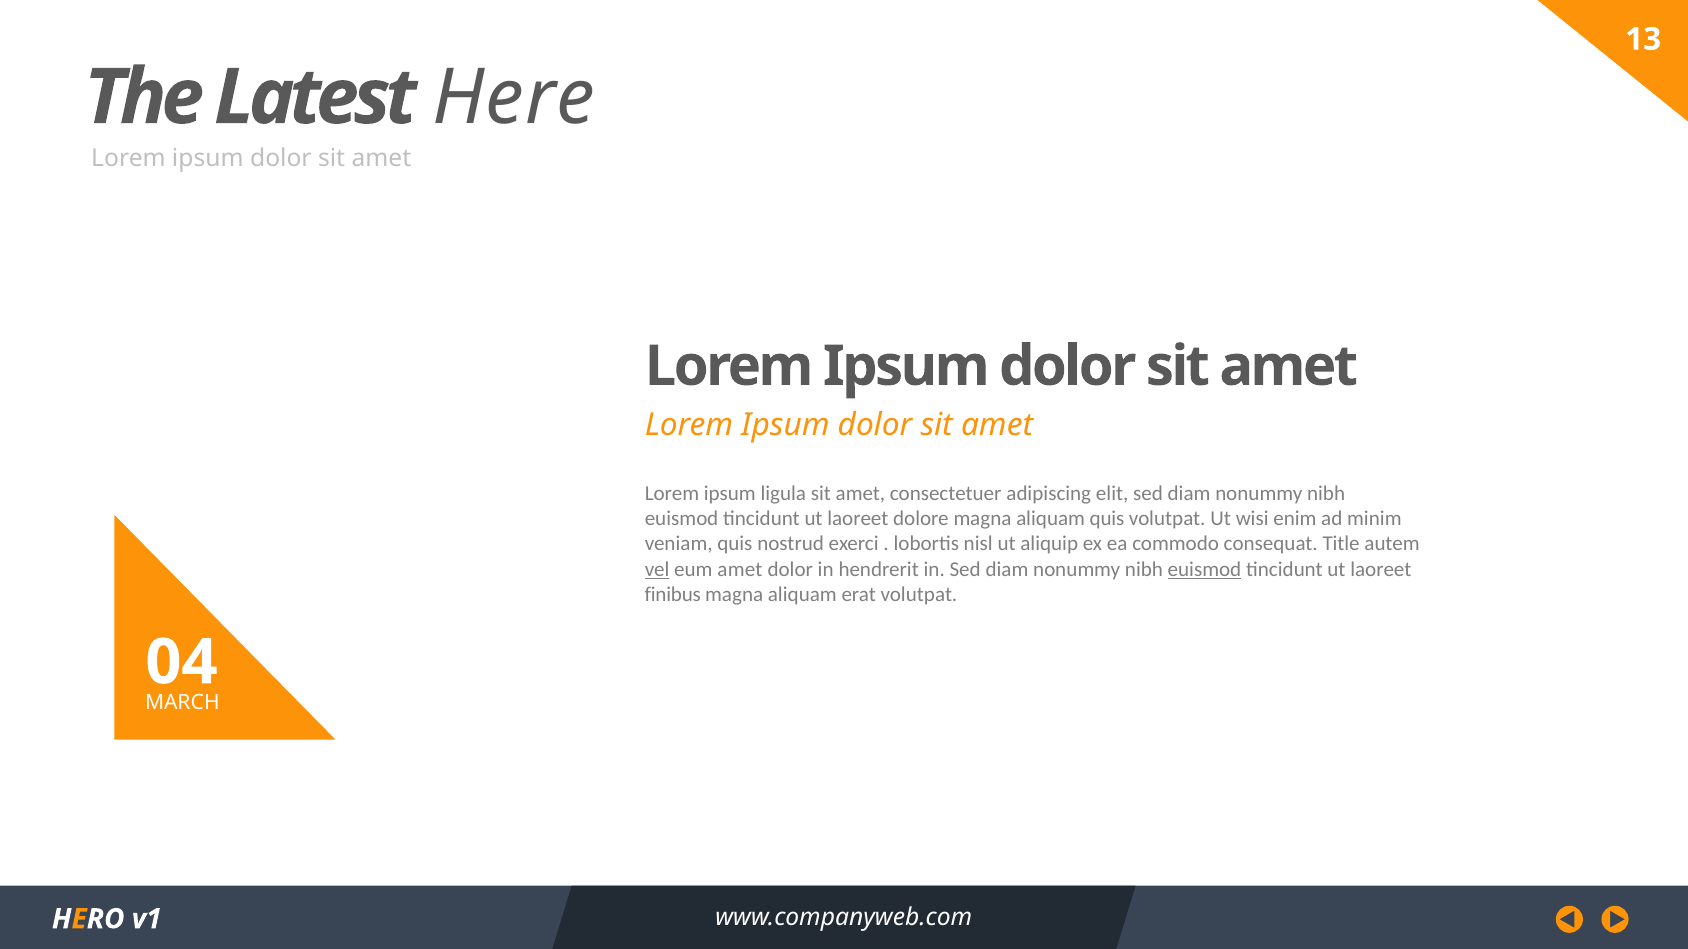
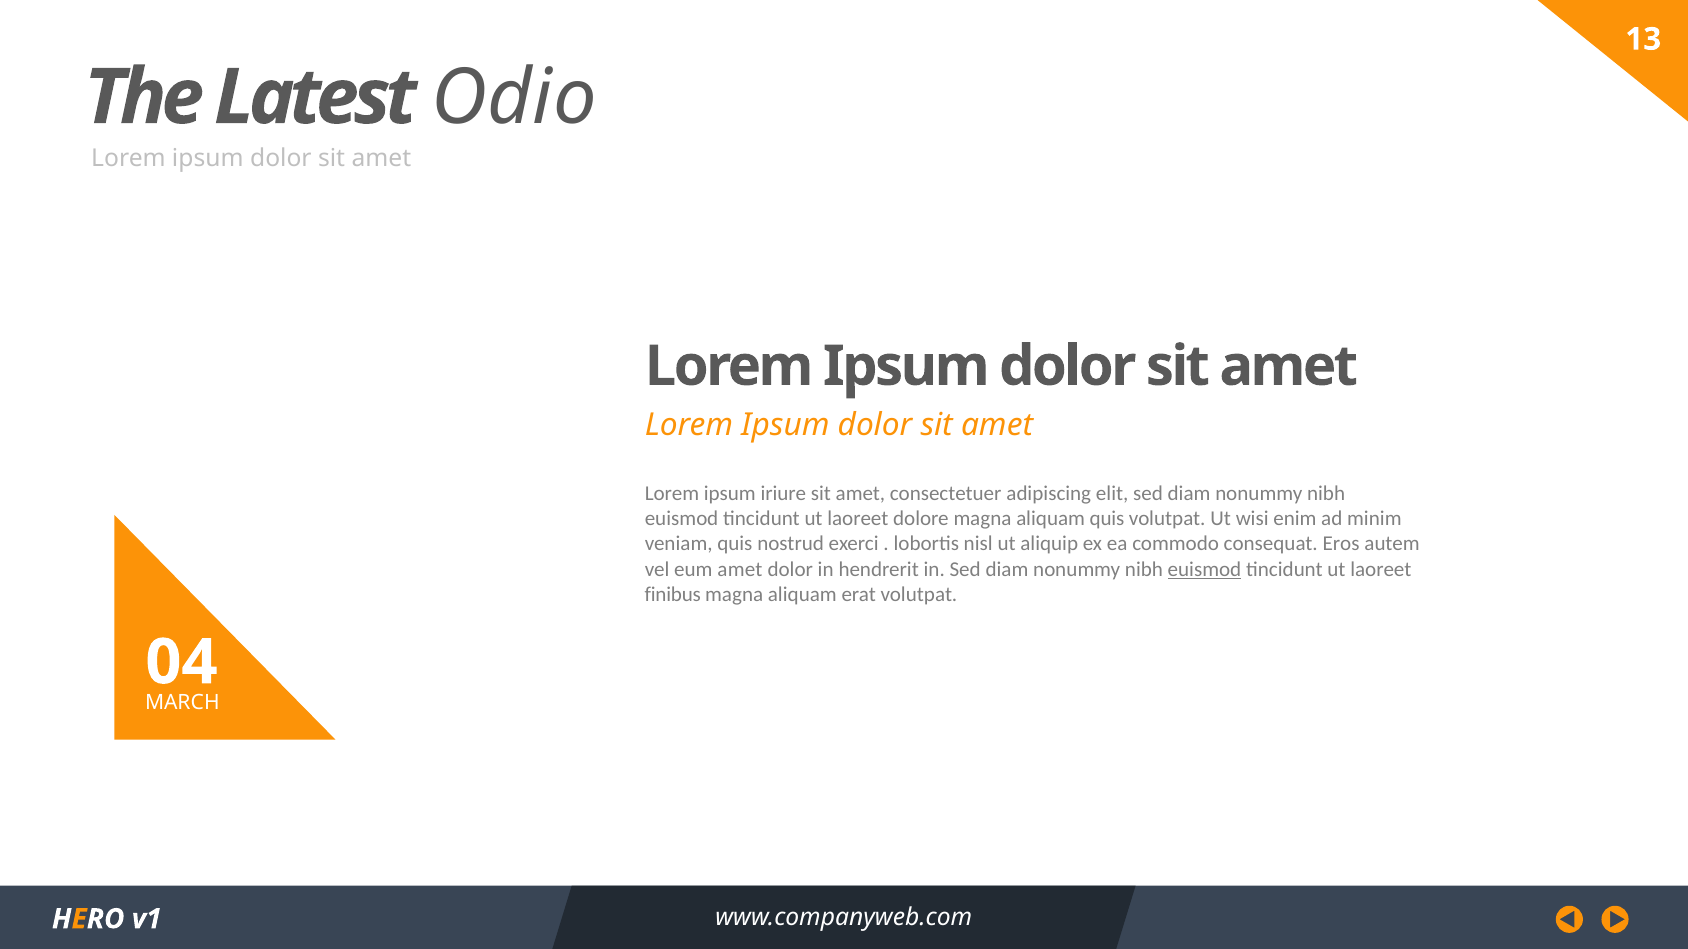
Here: Here -> Odio
ligula: ligula -> iriure
Title: Title -> Eros
vel underline: present -> none
